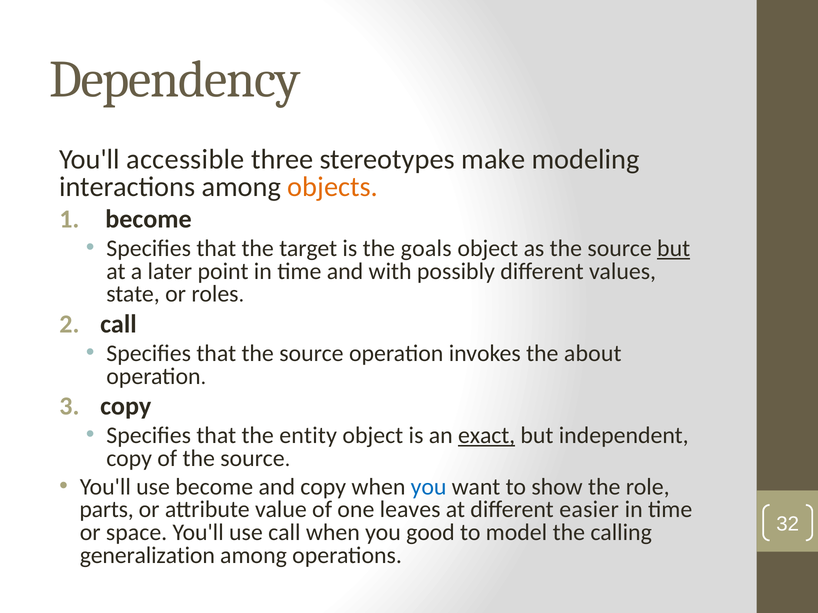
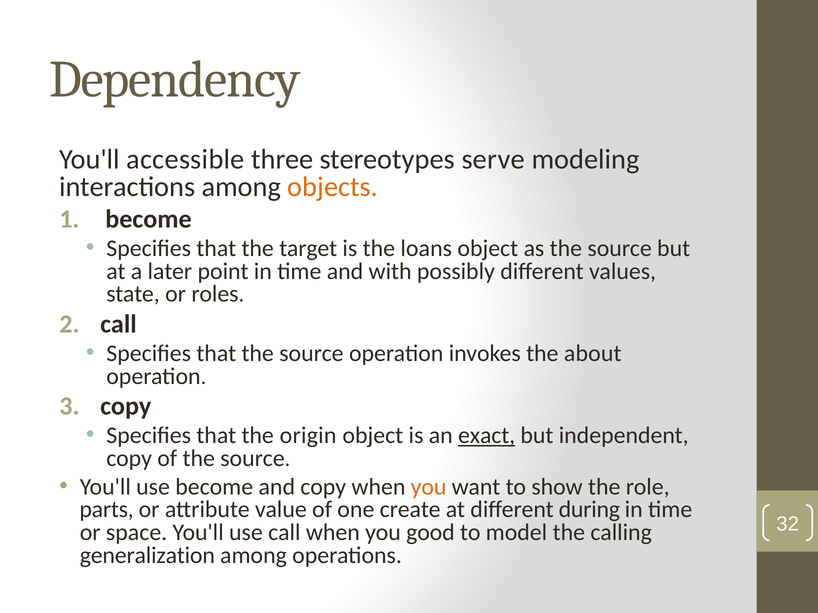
make: make -> serve
goals: goals -> loans
but at (674, 249) underline: present -> none
entity: entity -> origin
you at (429, 487) colour: blue -> orange
leaves: leaves -> create
easier: easier -> during
